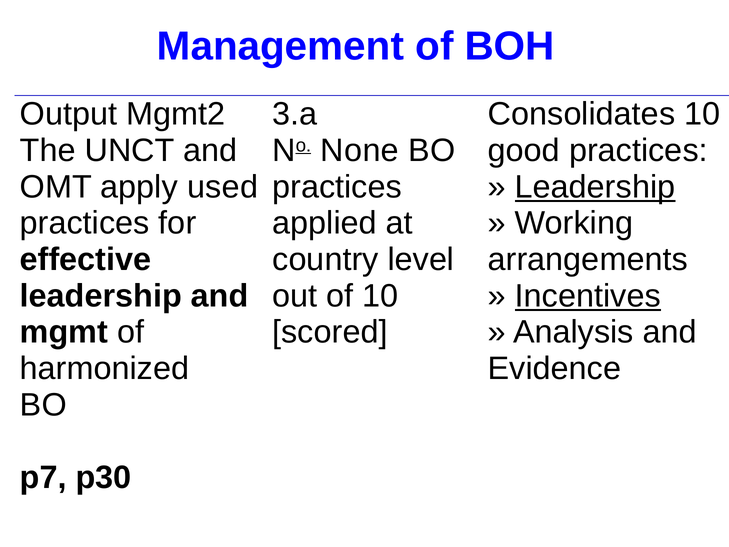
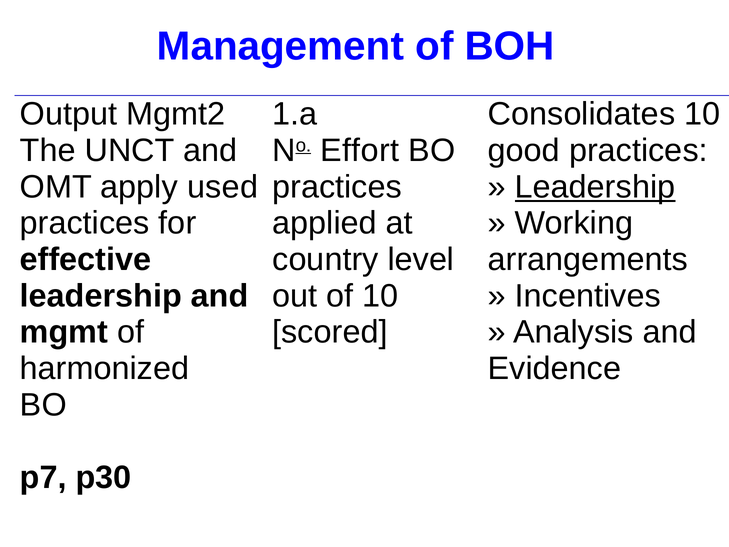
3.a: 3.a -> 1.a
None: None -> Effort
Incentives underline: present -> none
